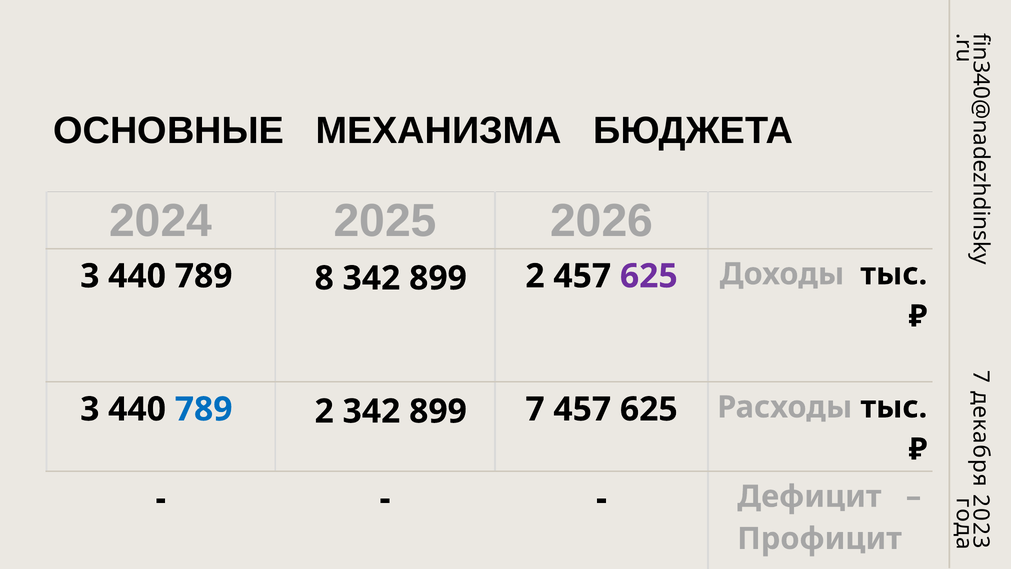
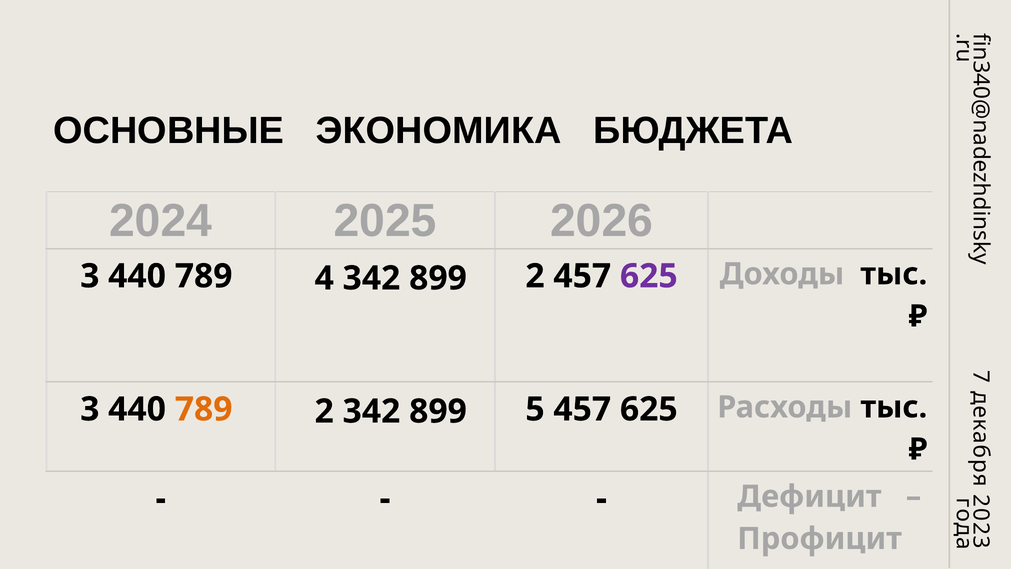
МЕХАНИЗМА: МЕХАНИЗМА -> ЭКОНОМИКА
789 8: 8 -> 4
789 at (204, 409) colour: blue -> orange
899 7: 7 -> 5
